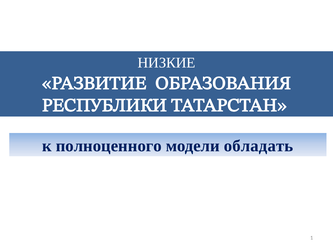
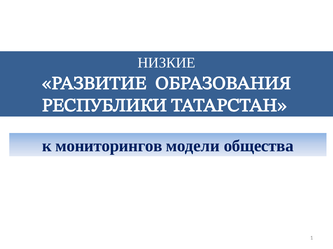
полноценного: полноценного -> мониторингов
обладать: обладать -> общества
